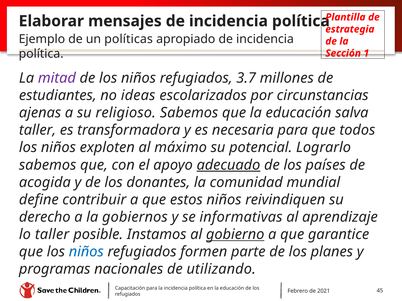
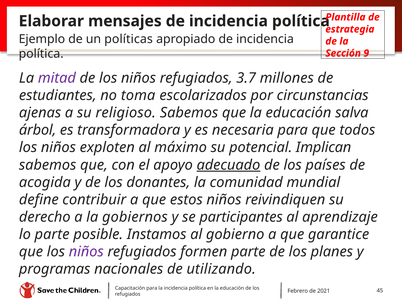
1: 1 -> 9
ideas: ideas -> toma
taller at (38, 130): taller -> árbol
Lograrlo: Lograrlo -> Implican
informativas: informativas -> participantes
lo taller: taller -> parte
gobierno underline: present -> none
niños at (86, 252) colour: blue -> purple
